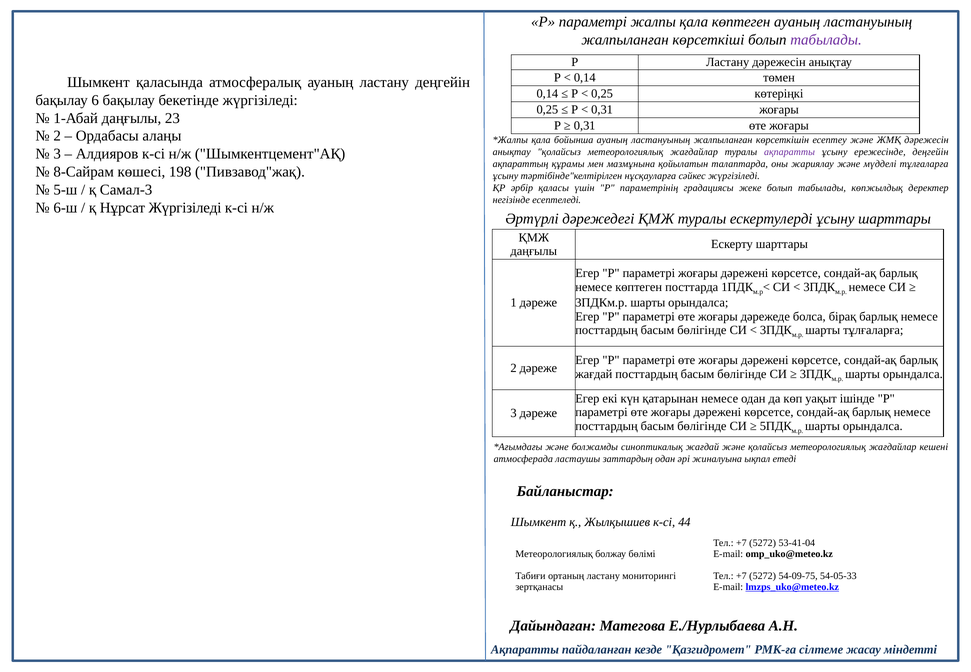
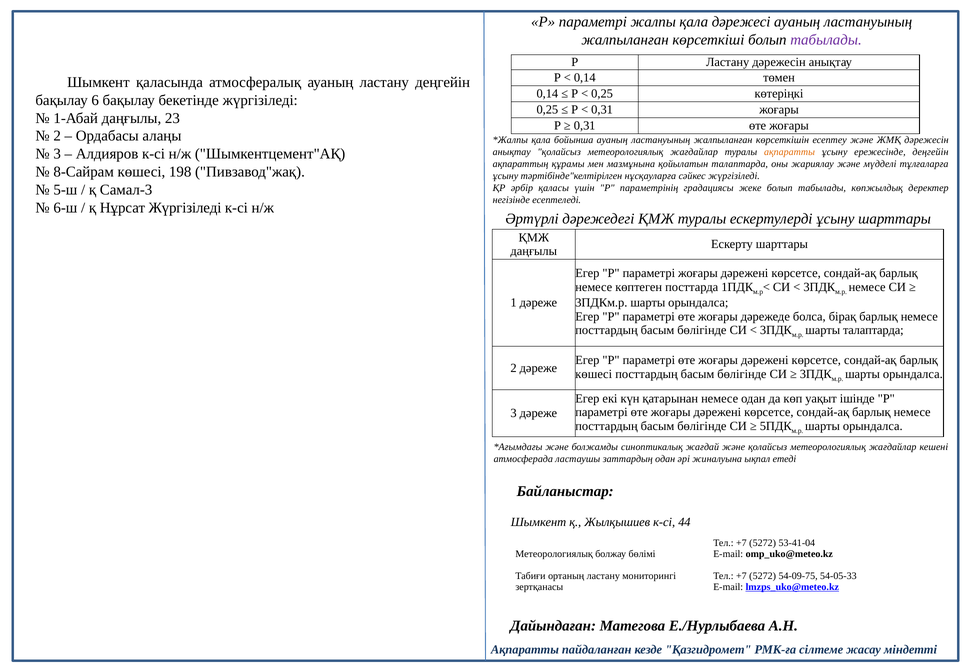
қала көптеген: көптеген -> дәрежесі
ақпаратты at (789, 152) colour: purple -> orange
шарты тұлғаларға: тұлғаларға -> талаптарда
жағдай at (594, 374): жағдай -> көшесі
